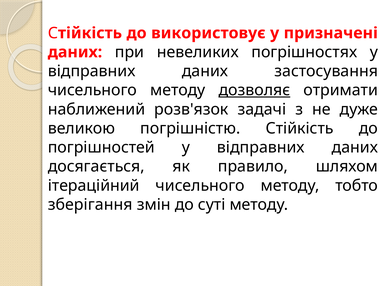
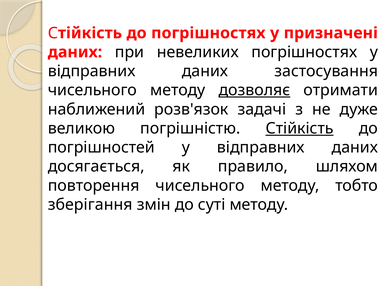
до використовує: використовує -> погрішностях
Стійкість underline: none -> present
ітераційний: ітераційний -> повторення
